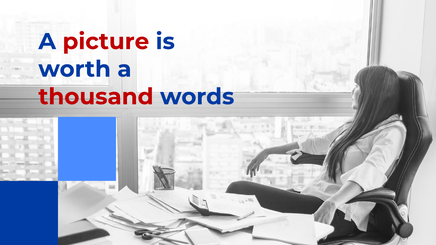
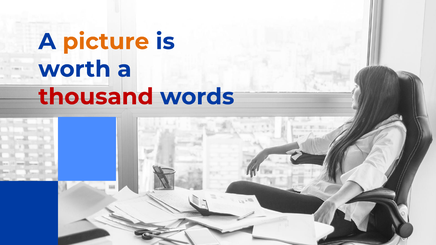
picture colour: red -> orange
